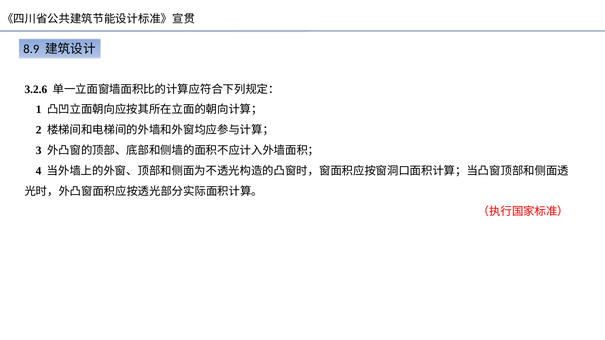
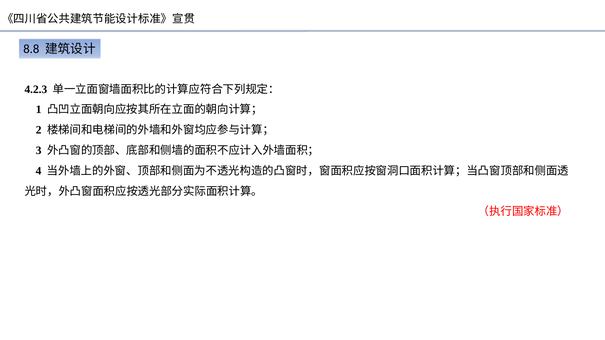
8.9: 8.9 -> 8.8
3.2.6: 3.2.6 -> 4.2.3
